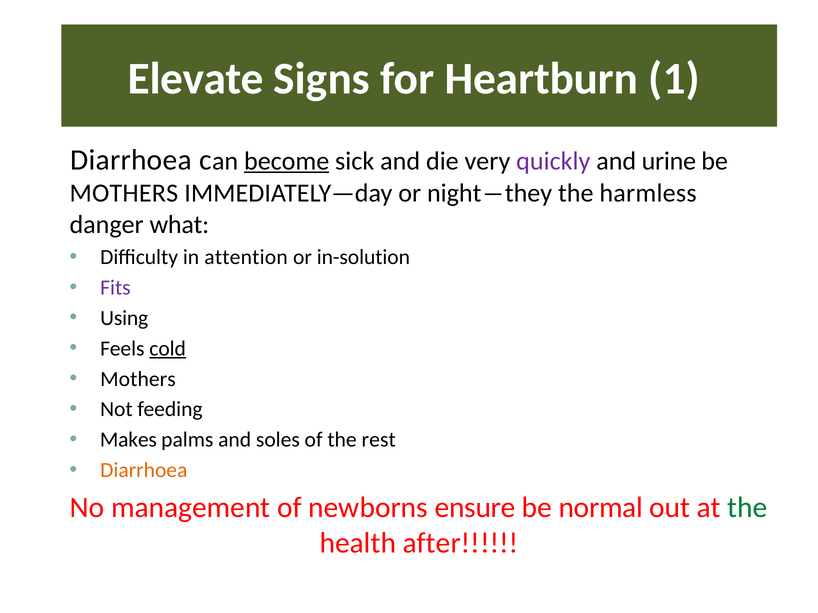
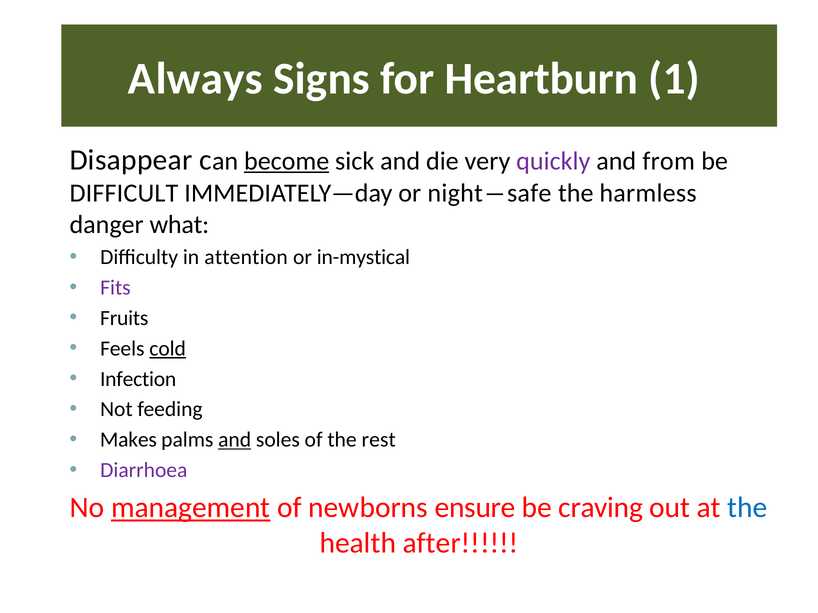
Elevate: Elevate -> Always
Diarrhoea at (131, 160): Diarrhoea -> Disappear
urine: urine -> from
MOTHERS at (124, 193): MOTHERS -> DIFFICULT
night―they: night―they -> night―safe
in-solution: in-solution -> in-mystical
Using: Using -> Fruits
Mothers at (138, 379): Mothers -> Infection
and at (235, 440) underline: none -> present
Diarrhoea at (144, 471) colour: orange -> purple
management underline: none -> present
normal: normal -> craving
the at (748, 508) colour: green -> blue
